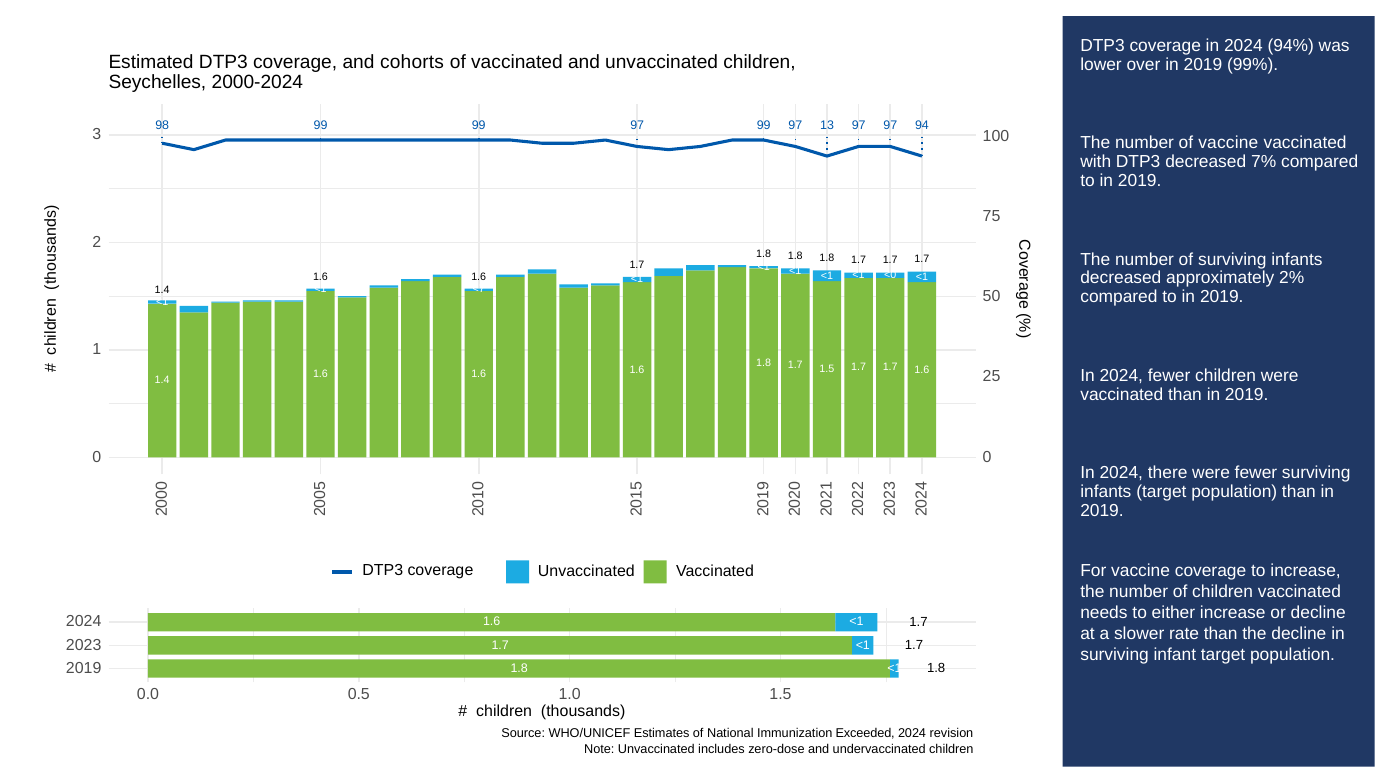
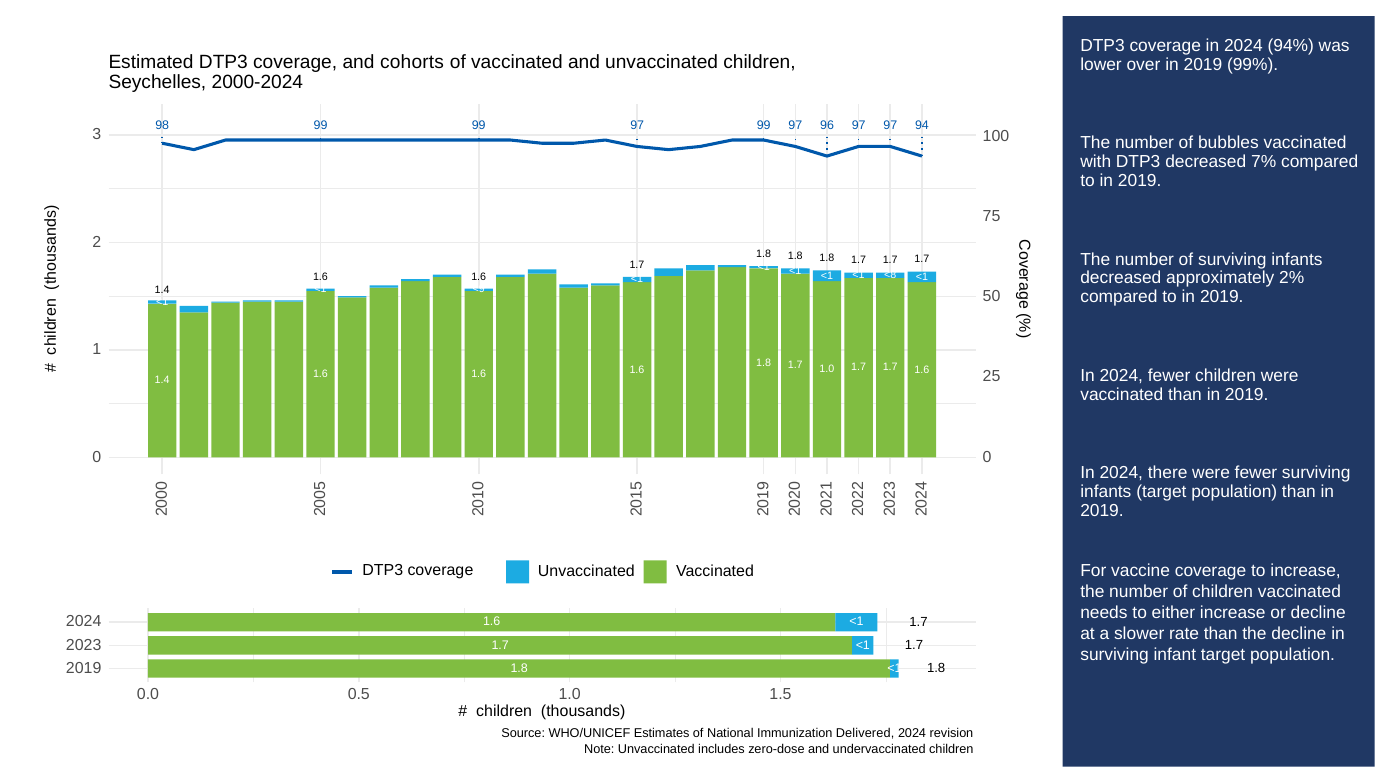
13: 13 -> 96
of vaccine: vaccine -> bubbles
<0: <0 -> <8
<7: <7 -> <9
1.5 at (827, 369): 1.5 -> 1.0
Exceeded: Exceeded -> Delivered
